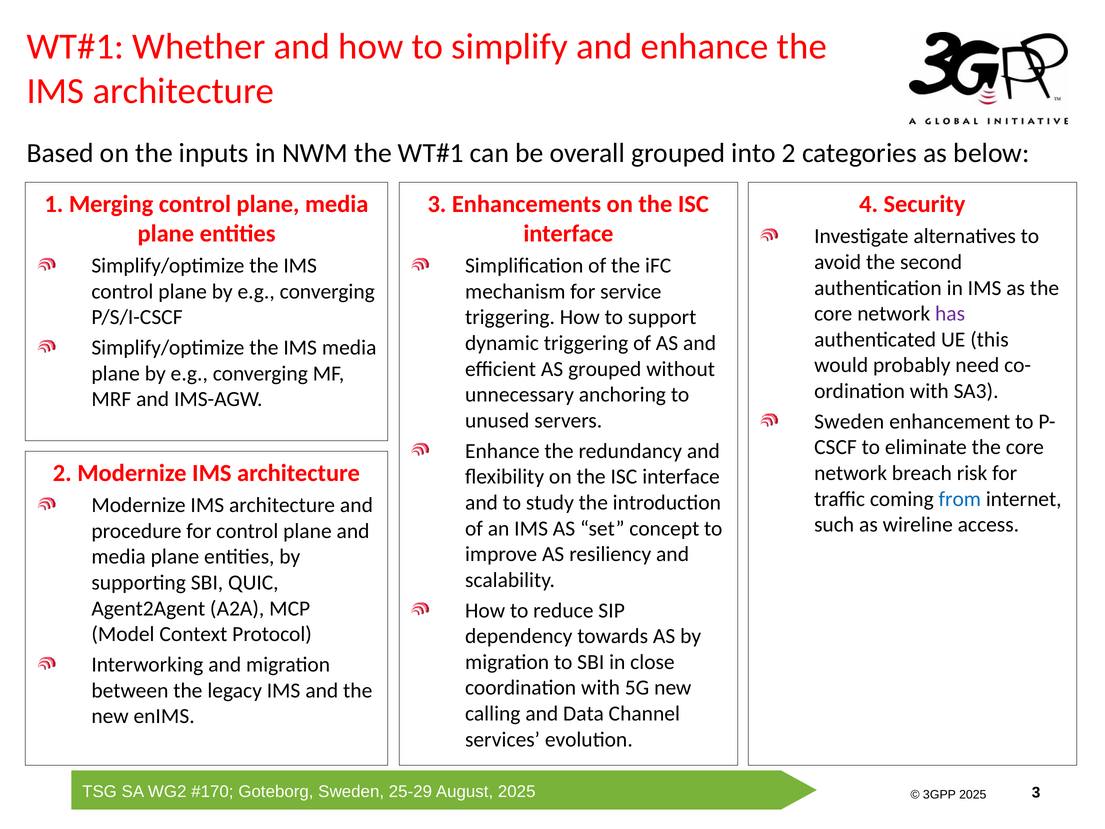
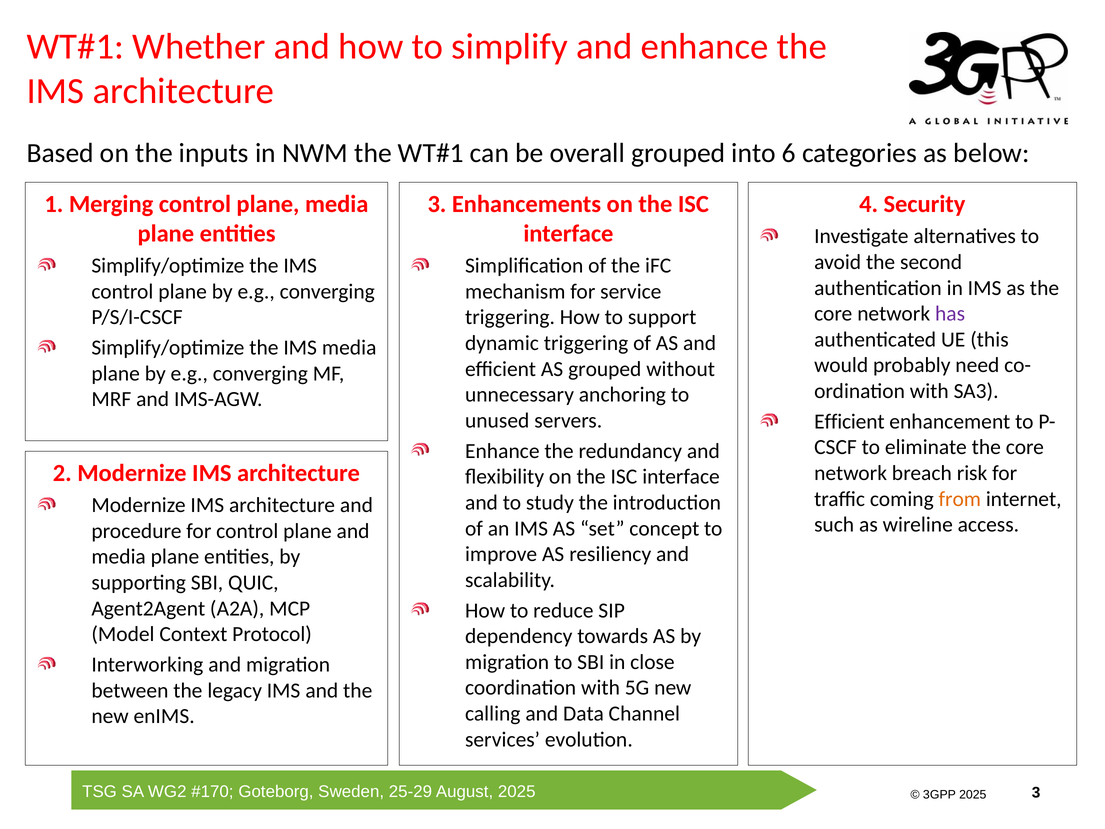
into 2: 2 -> 6
Sweden at (849, 421): Sweden -> Efficient
from colour: blue -> orange
